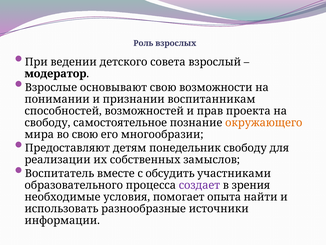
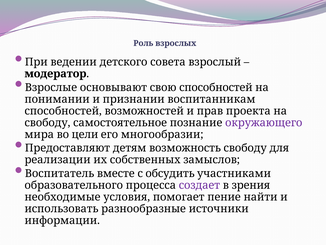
свою возможности: возможности -> способностей
окружающего colour: orange -> purple
во свою: свою -> цели
понедельник: понедельник -> возможность
опыта: опыта -> пение
